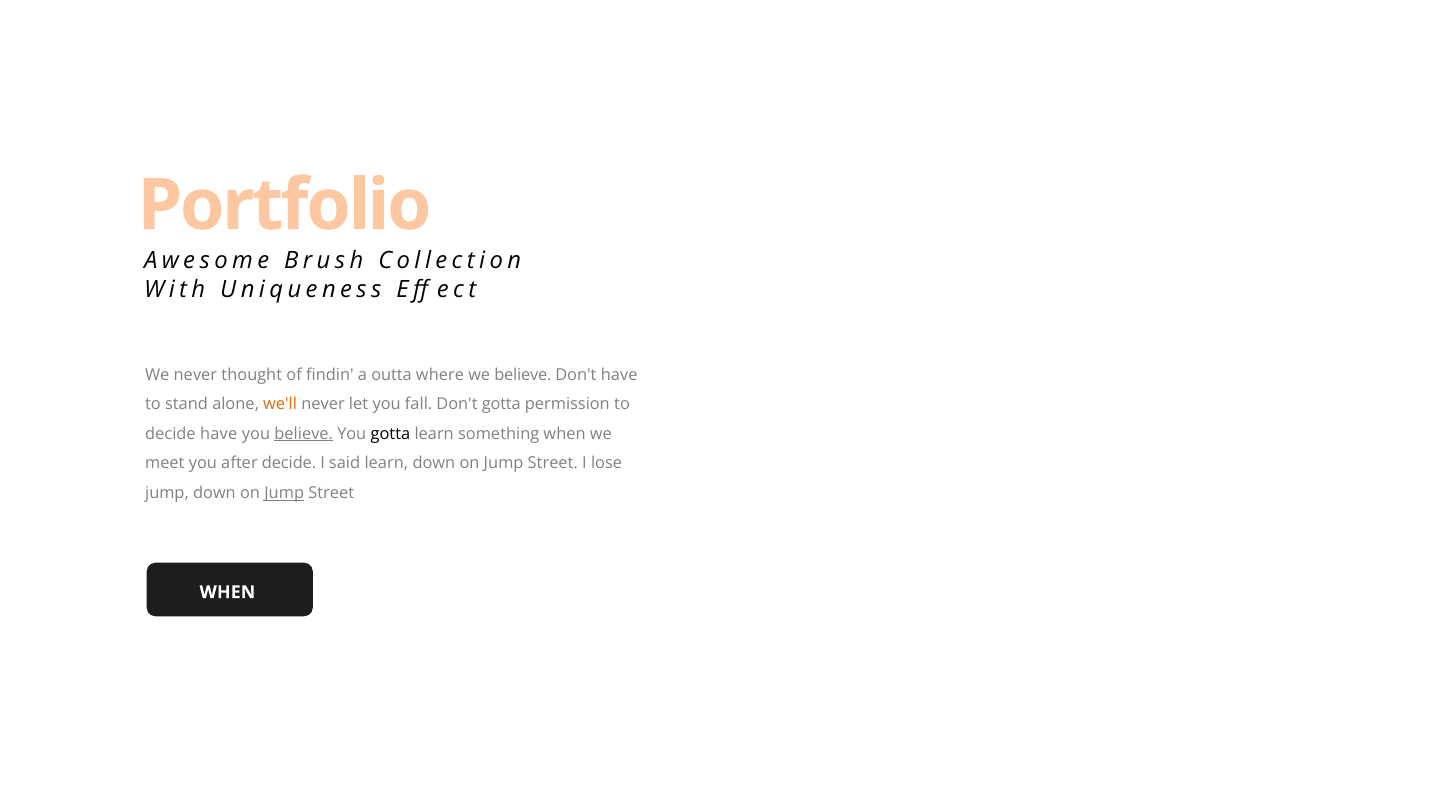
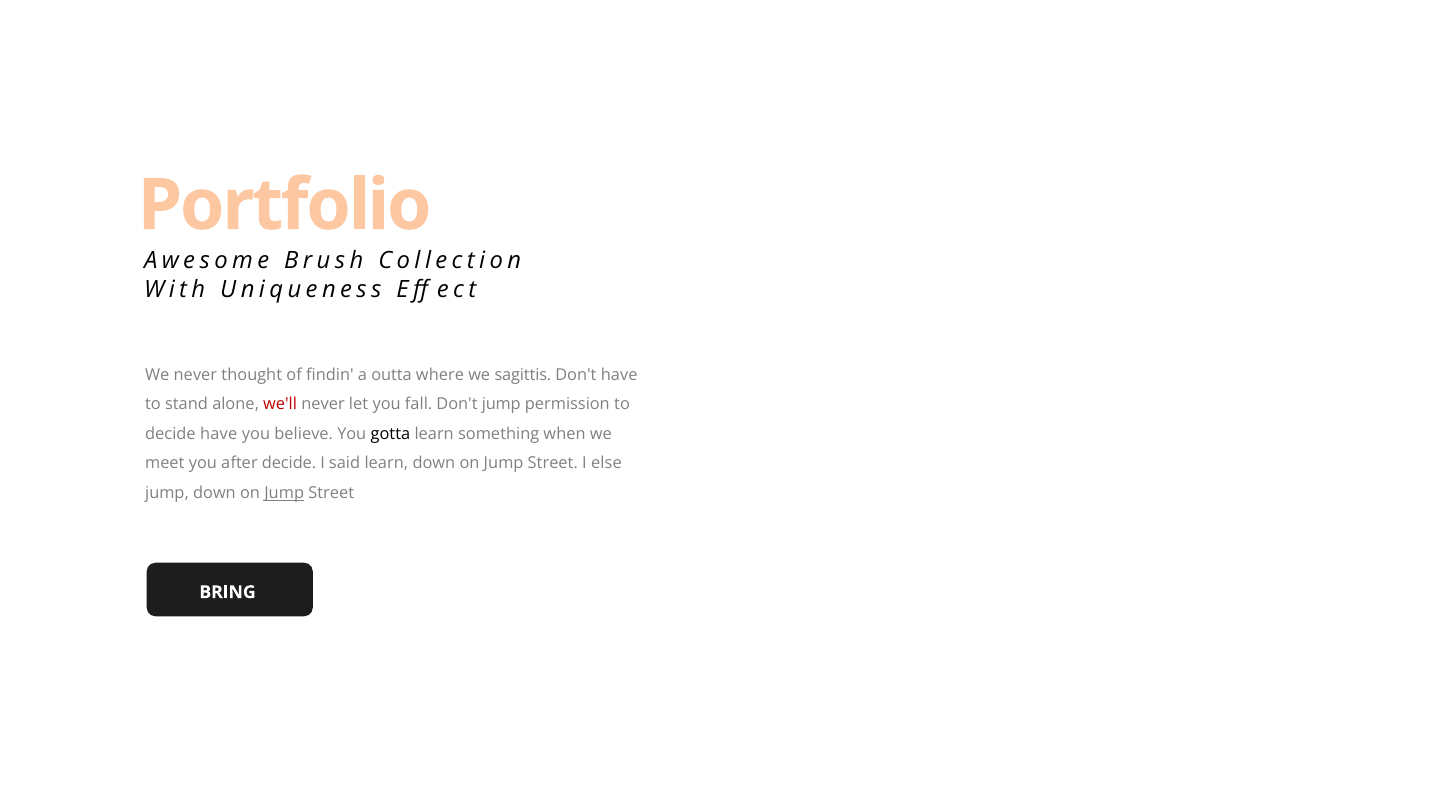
we believe: believe -> sagittis
we'll colour: orange -> red
Don't gotta: gotta -> jump
believe at (304, 434) underline: present -> none
lose: lose -> else
WHEN at (227, 592): WHEN -> BRING
